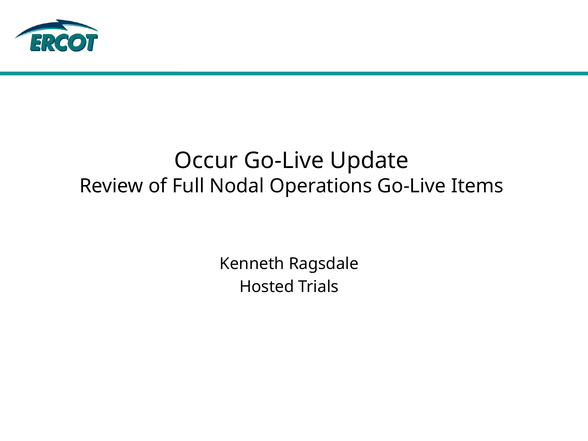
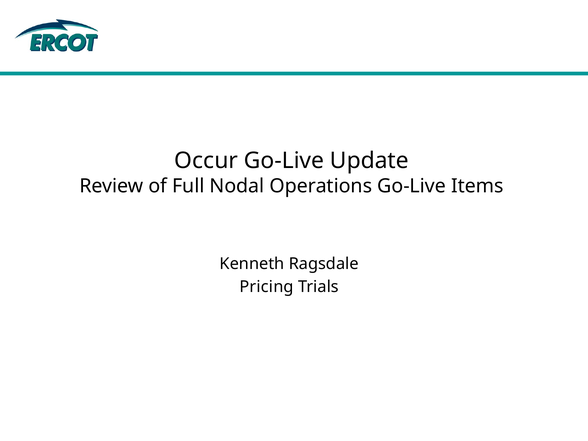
Hosted: Hosted -> Pricing
